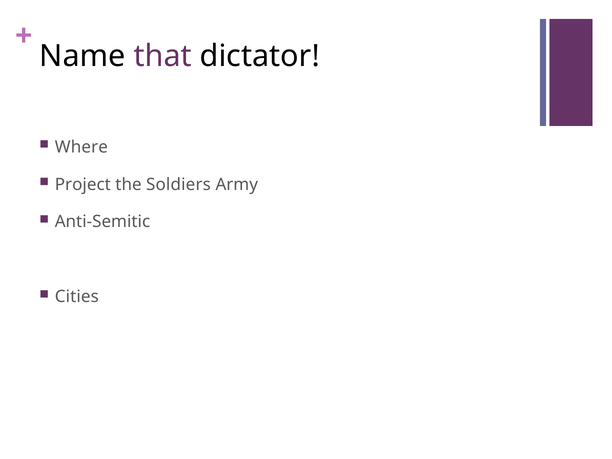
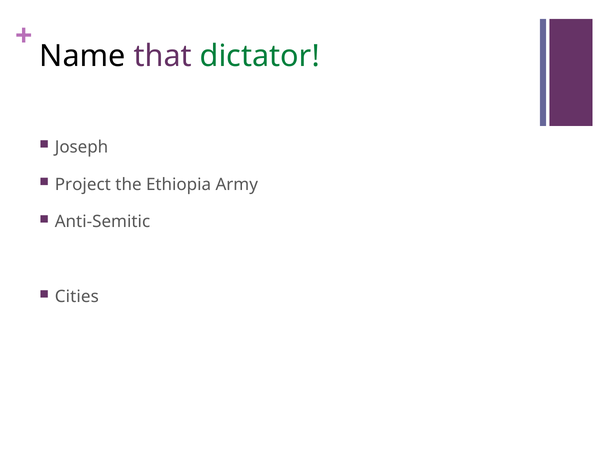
dictator colour: black -> green
Where: Where -> Joseph
Soldiers: Soldiers -> Ethiopia
